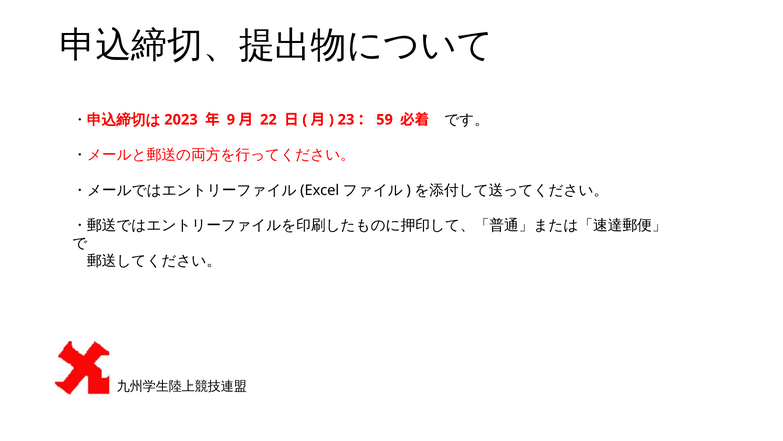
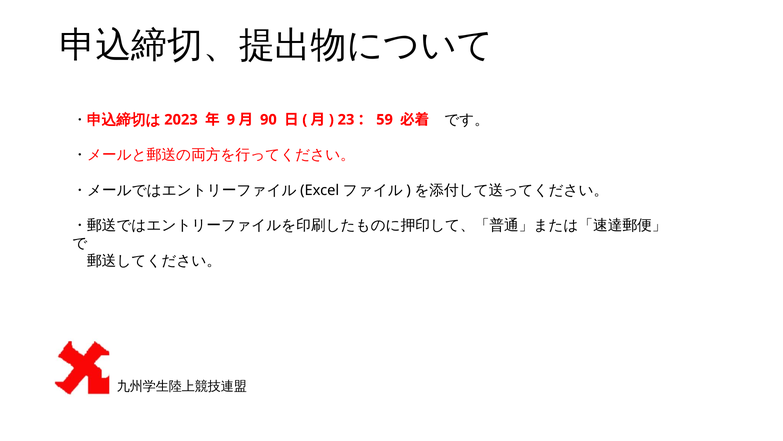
22: 22 -> 90
